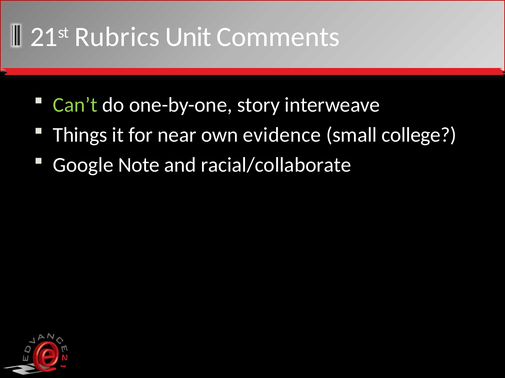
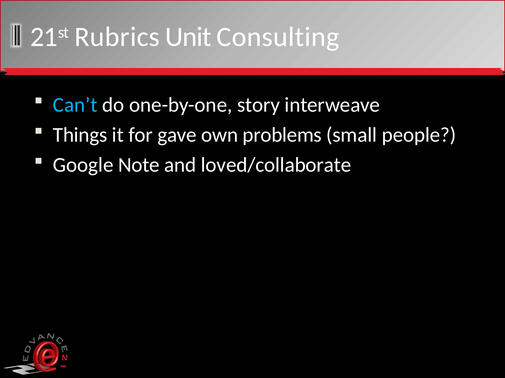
Comments: Comments -> Consulting
Can’t colour: light green -> light blue
near: near -> gave
evidence: evidence -> problems
college: college -> people
racial/collaborate: racial/collaborate -> loved/collaborate
